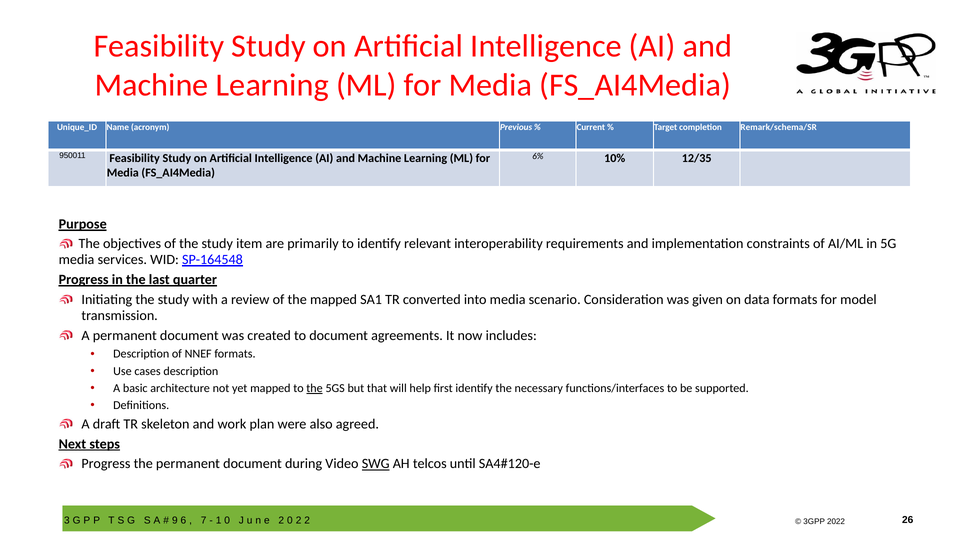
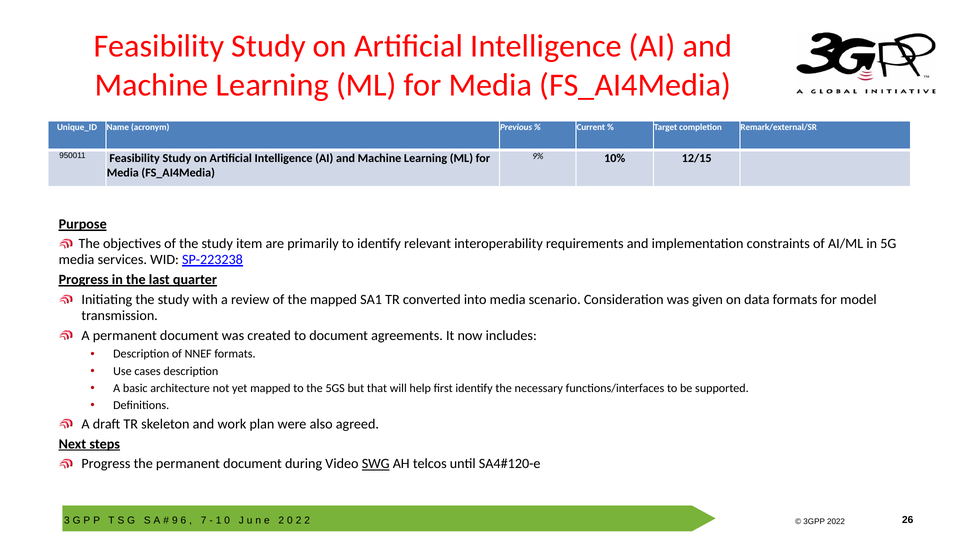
Remark/schema/SR: Remark/schema/SR -> Remark/external/SR
6%: 6% -> 9%
12/35: 12/35 -> 12/15
SP-164548: SP-164548 -> SP-223238
the at (315, 389) underline: present -> none
